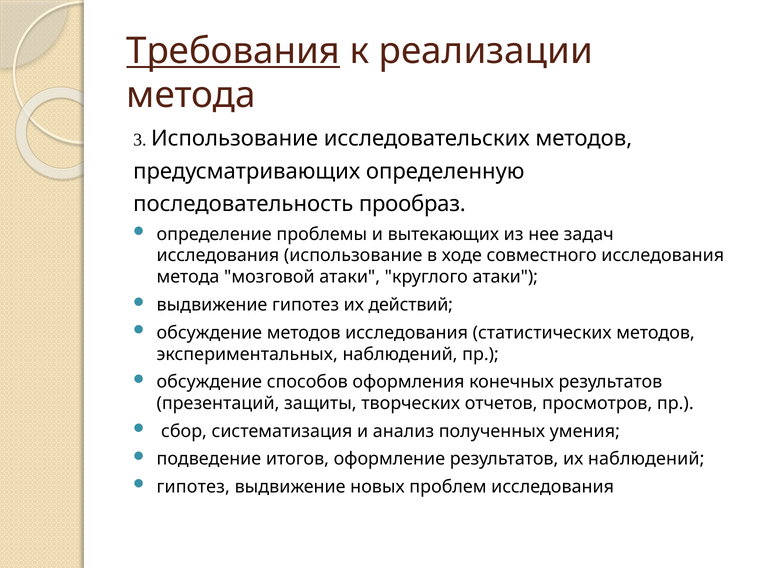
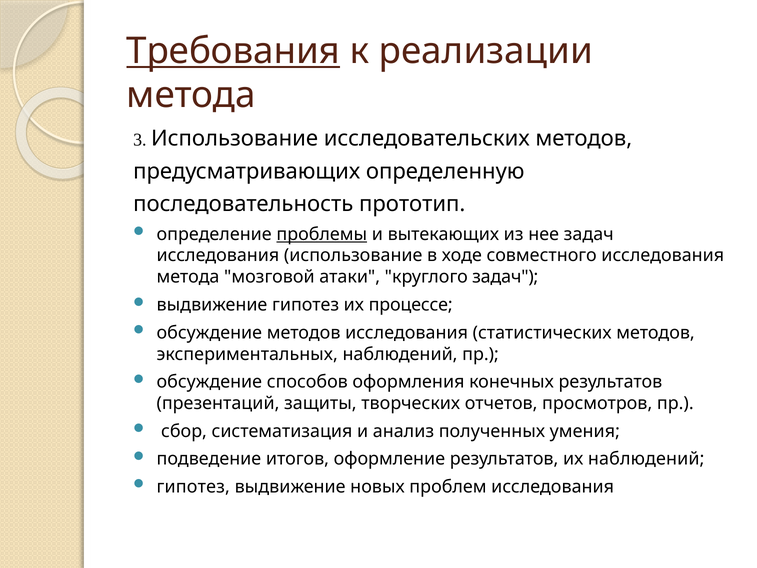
прообраз: прообраз -> прототип
проблемы underline: none -> present
круглого атаки: атаки -> задач
действий: действий -> процессе
